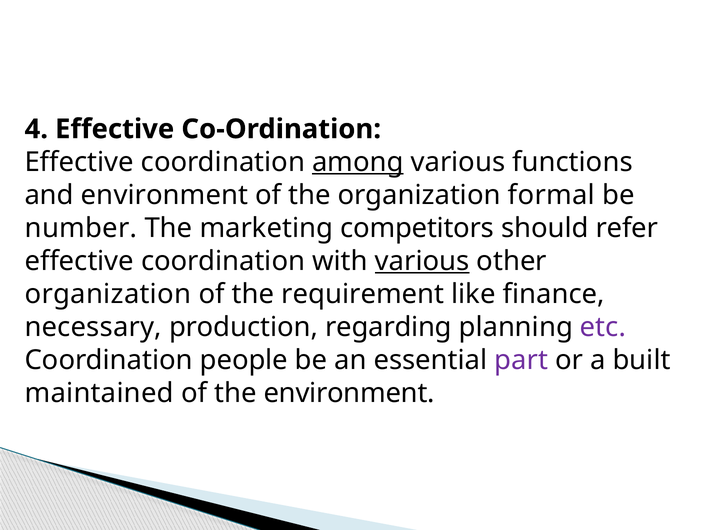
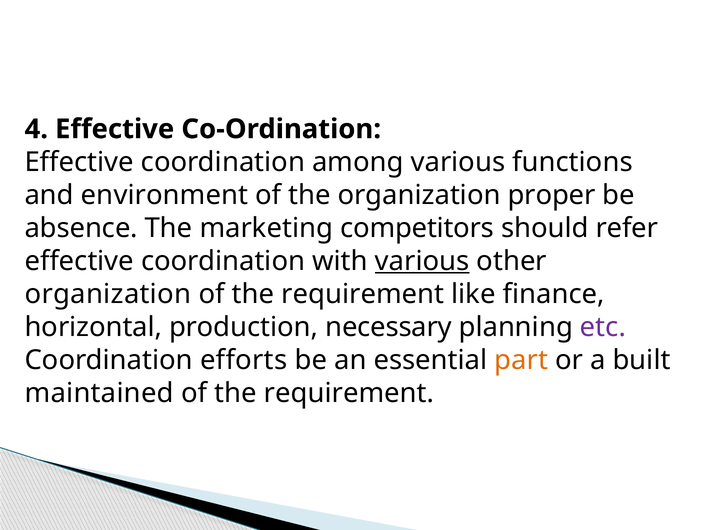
among underline: present -> none
formal: formal -> proper
number: number -> absence
necessary: necessary -> horizontal
regarding: regarding -> necessary
people: people -> efforts
part colour: purple -> orange
environment at (349, 393): environment -> requirement
